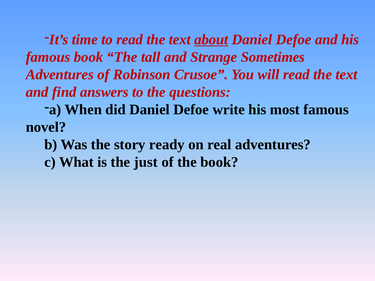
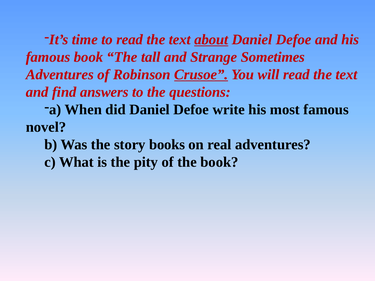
Crusoe underline: none -> present
ready: ready -> books
just: just -> pity
